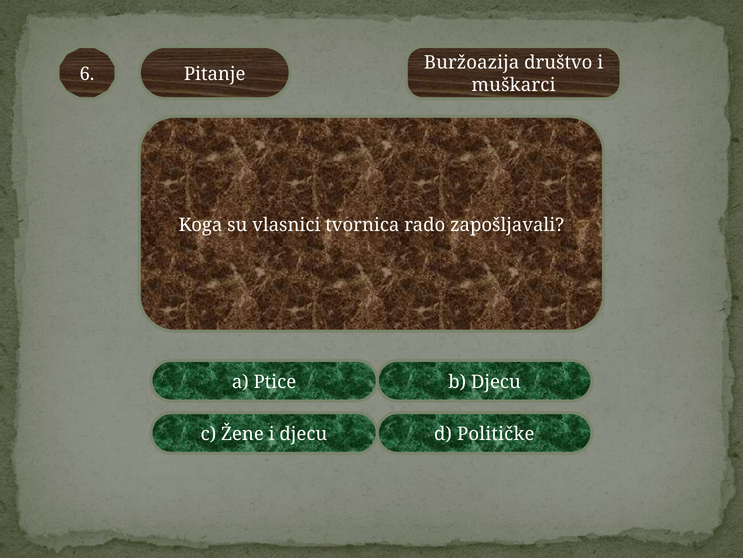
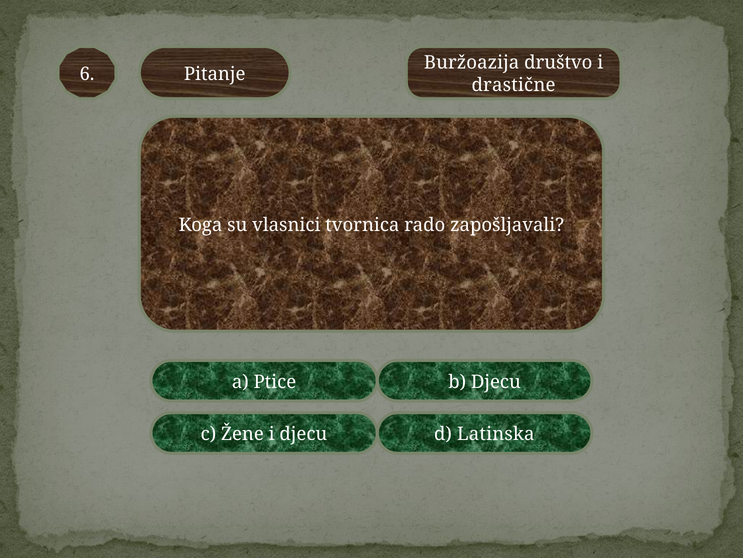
muškarci: muškarci -> drastične
Političke: Političke -> Latinska
